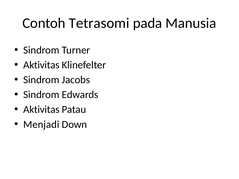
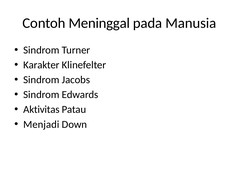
Tetrasomi: Tetrasomi -> Meninggal
Aktivitas at (41, 65): Aktivitas -> Karakter
